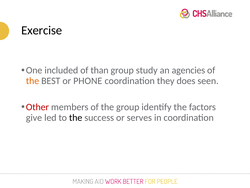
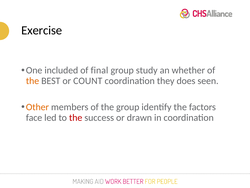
than: than -> final
agencies: agencies -> whether
PHONE: PHONE -> COUNT
Other colour: red -> orange
give: give -> face
the at (76, 117) colour: black -> red
serves: serves -> drawn
